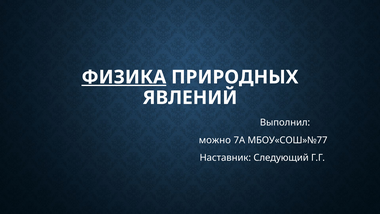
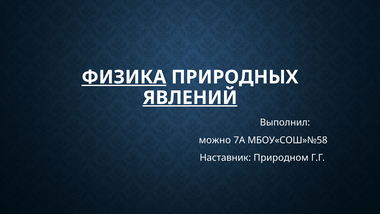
ЯВЛЕНИЙ underline: none -> present
МБОУ«СОШ»№77: МБОУ«СОШ»№77 -> МБОУ«СОШ»№58
Следующий: Следующий -> Природном
